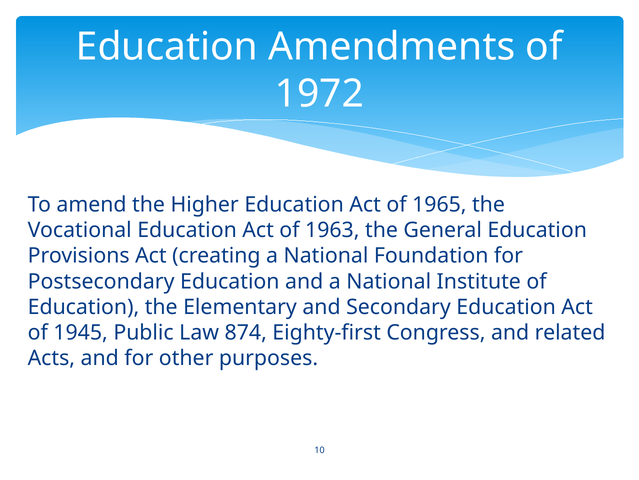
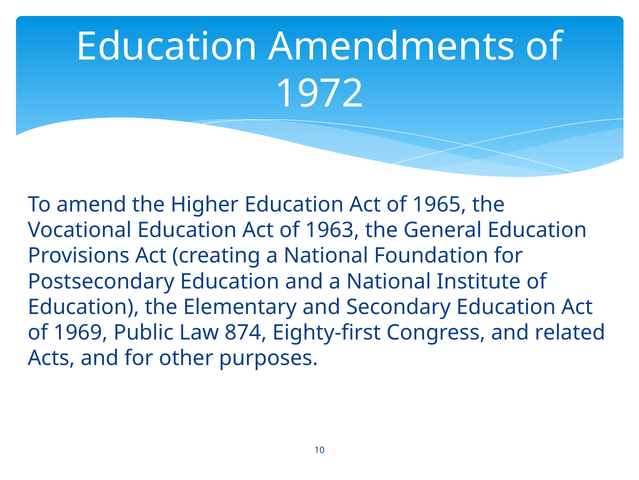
1945: 1945 -> 1969
